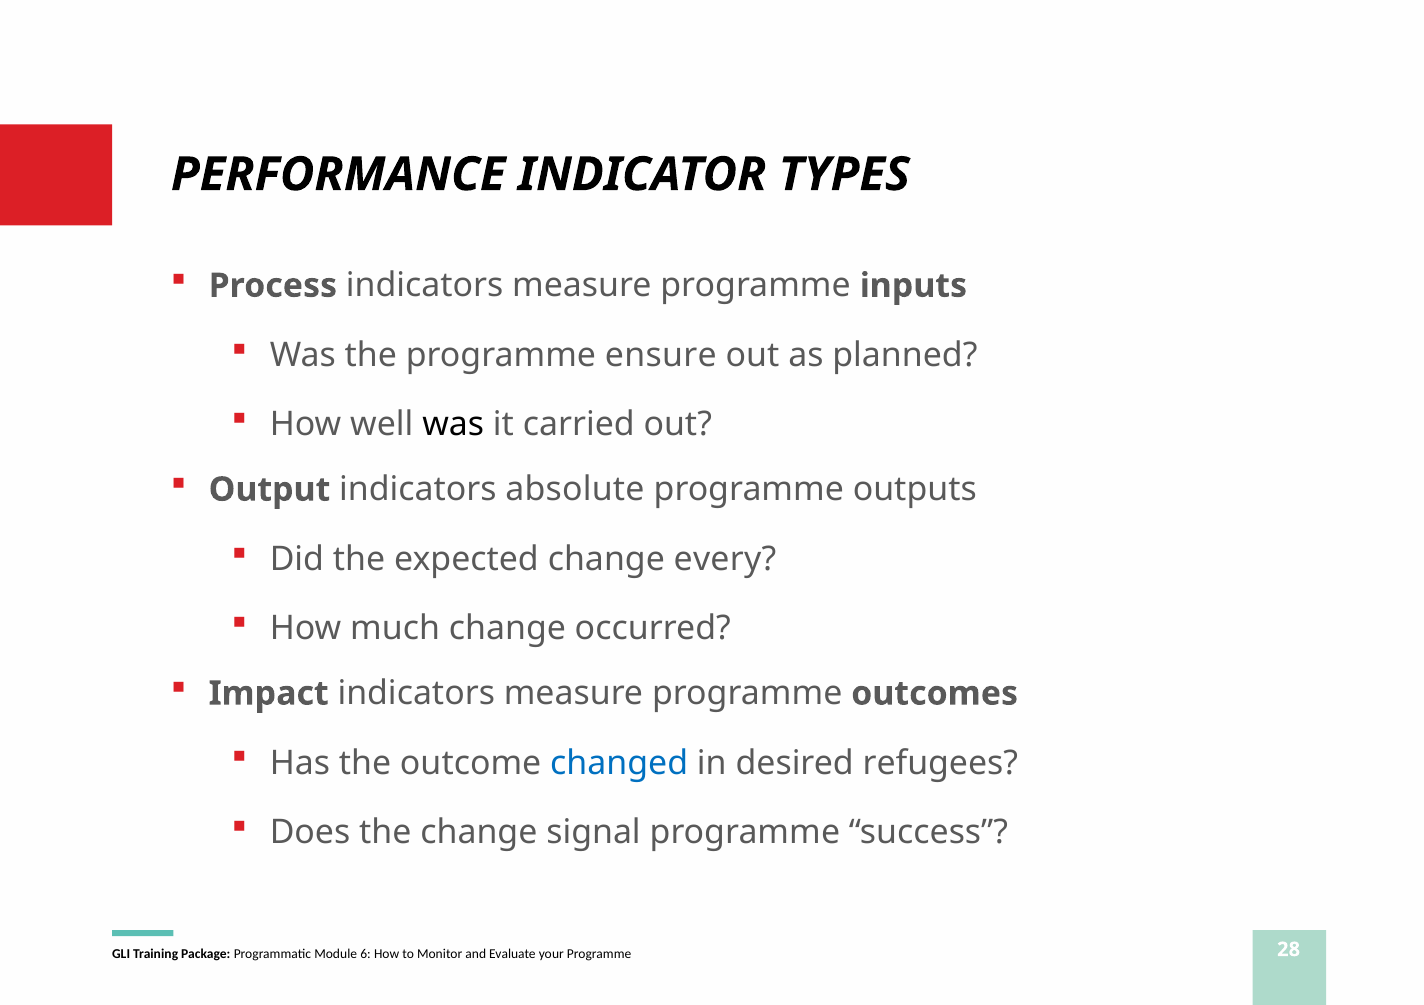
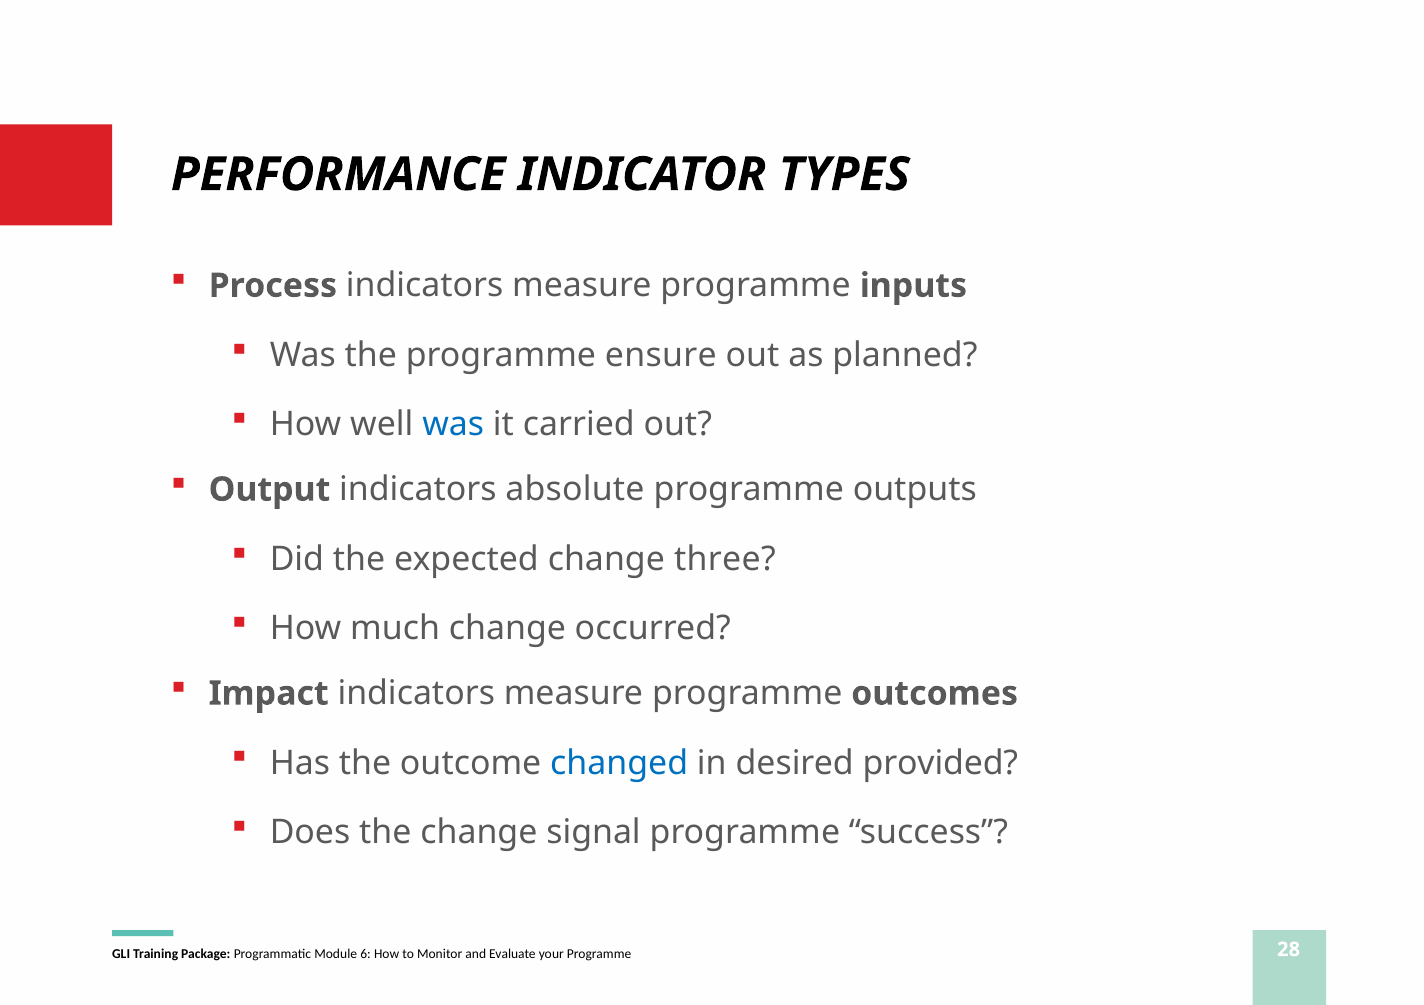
was at (453, 425) colour: black -> blue
every: every -> three
refugees: refugees -> provided
